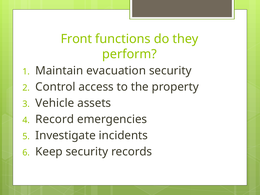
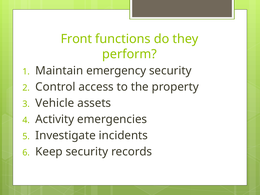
evacuation: evacuation -> emergency
Record: Record -> Activity
